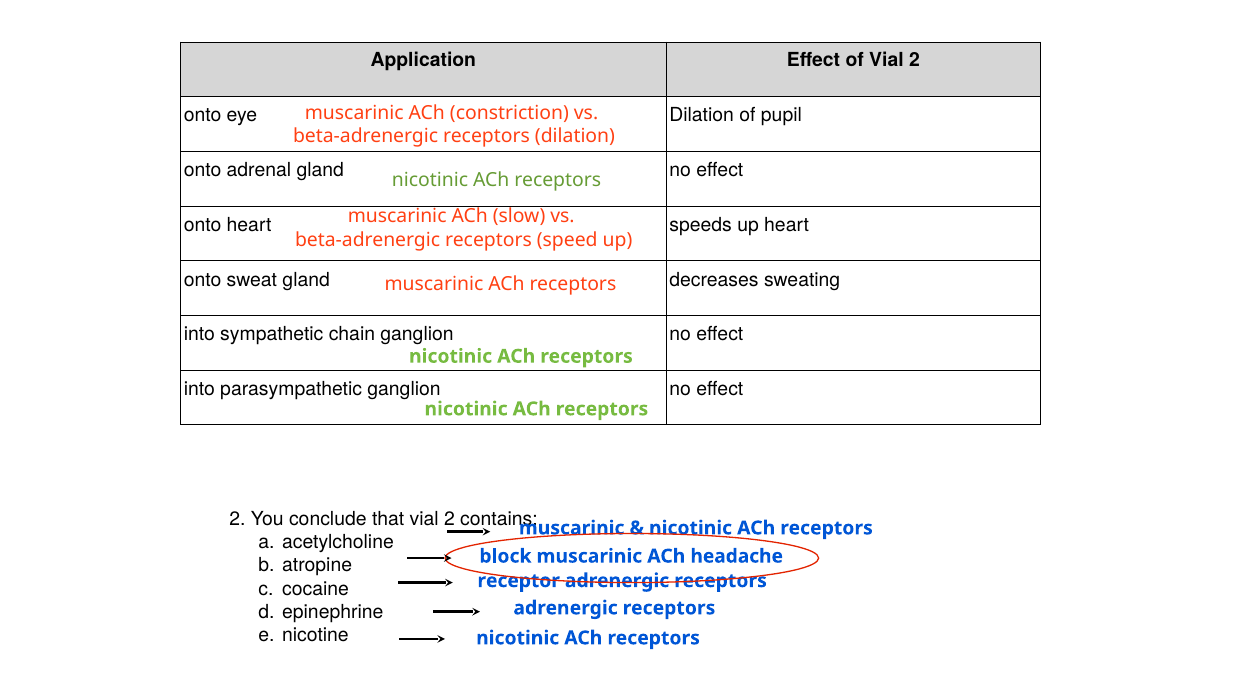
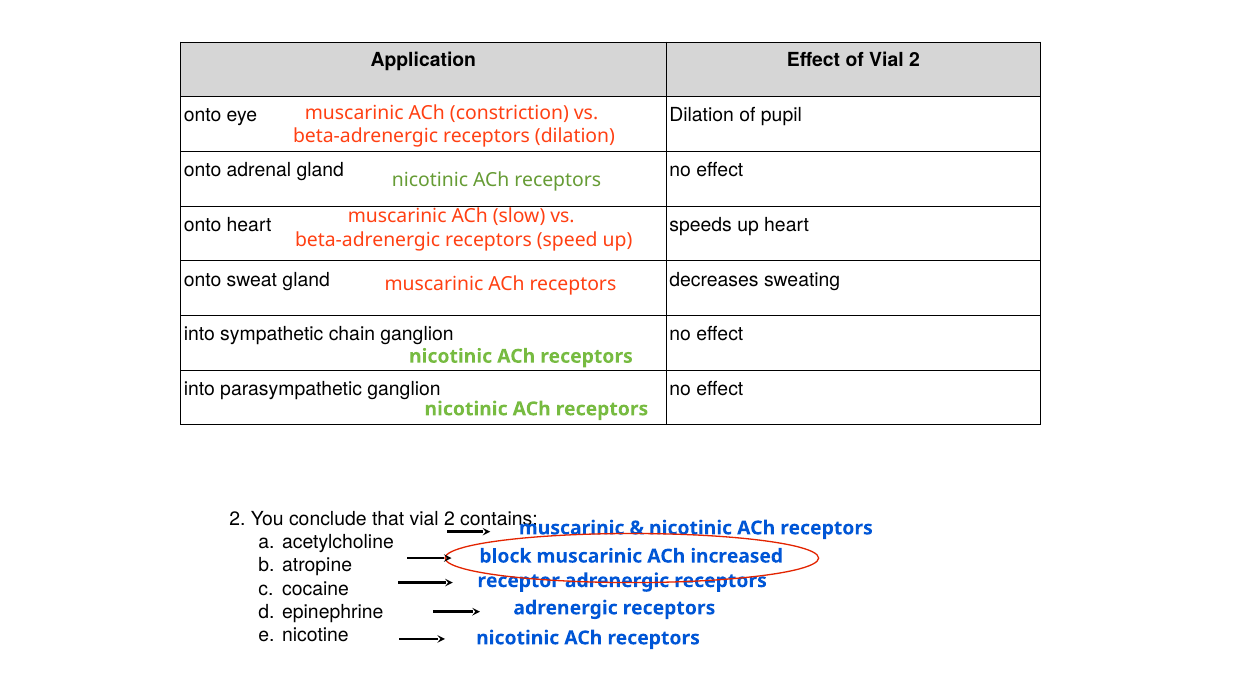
headache: headache -> increased
